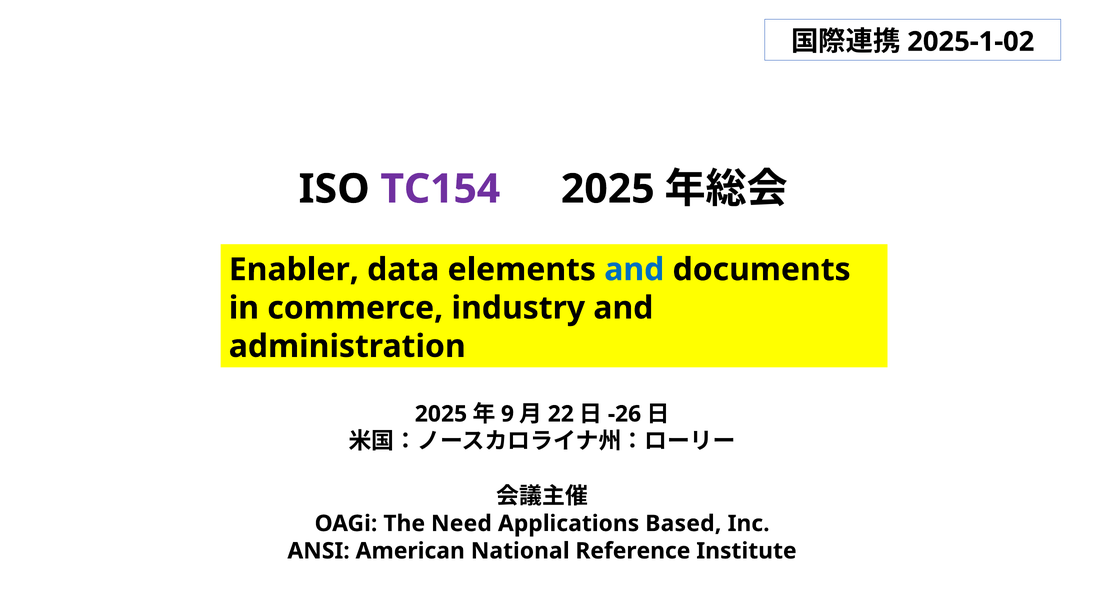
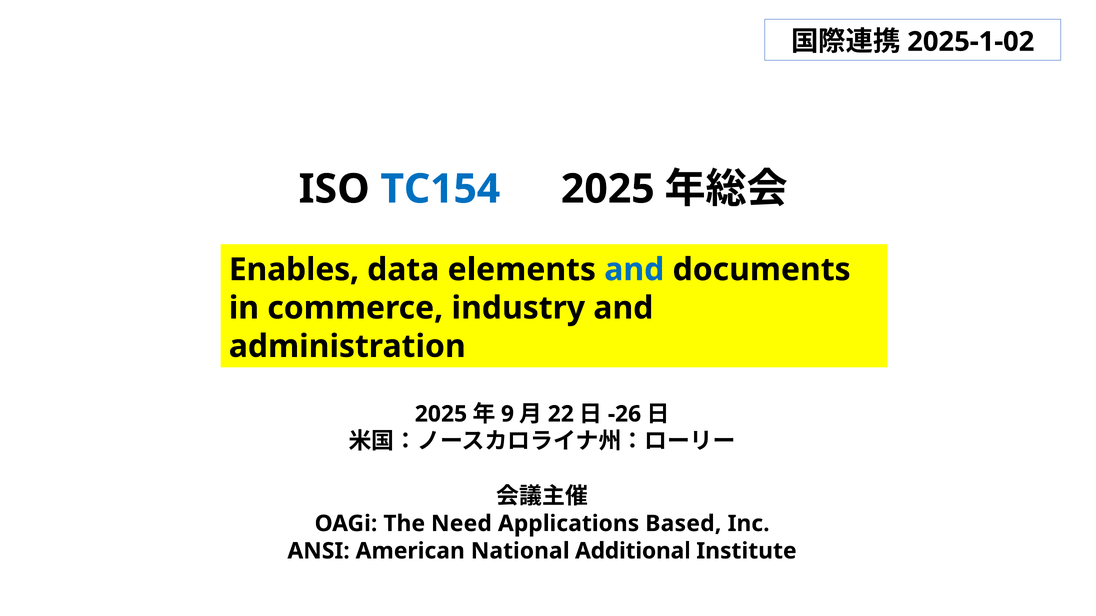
TC154 colour: purple -> blue
Enabler: Enabler -> Enables
Reference: Reference -> Additional
